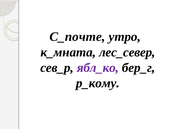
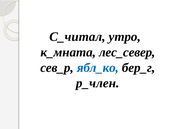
С_почте: С_почте -> С_читал
ябл_ко colour: purple -> blue
р_кому: р_кому -> р_член
